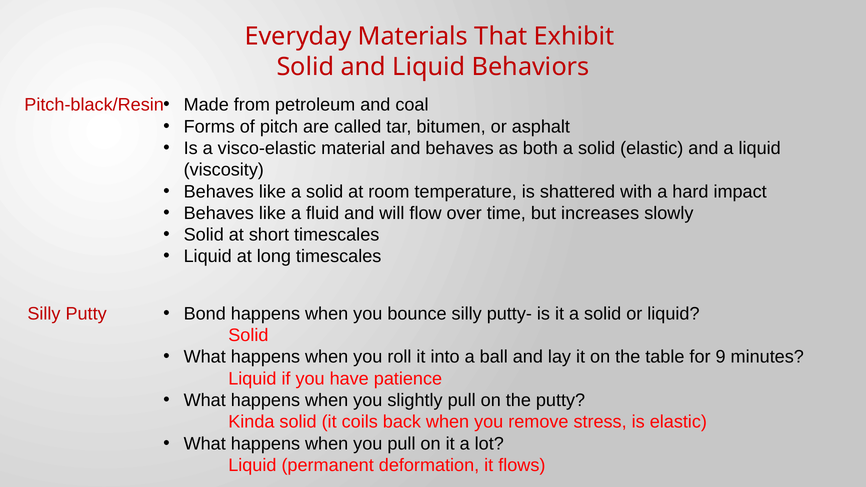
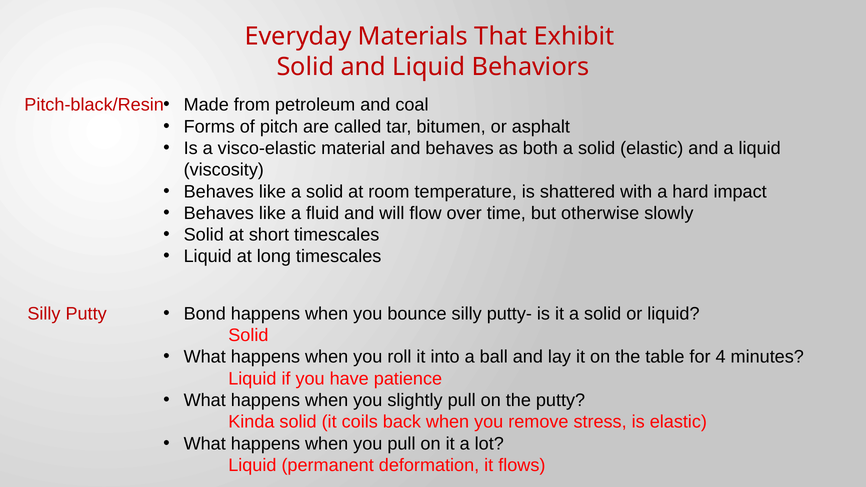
increases: increases -> otherwise
9: 9 -> 4
